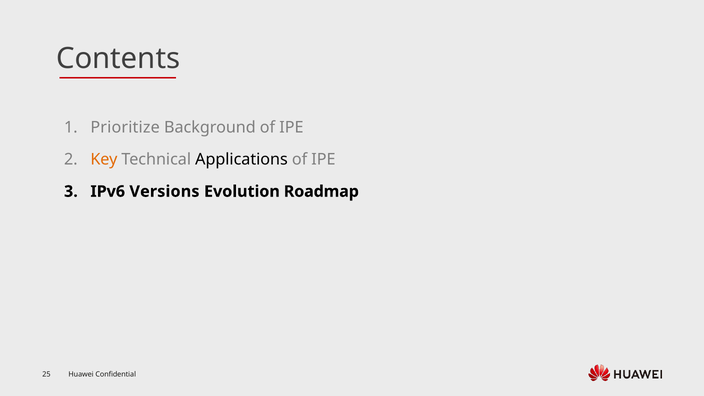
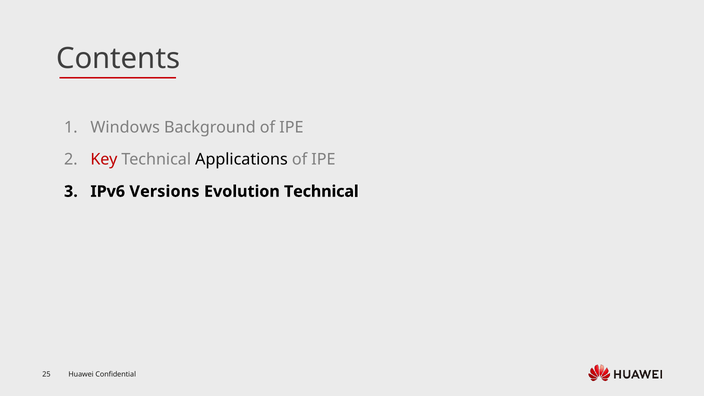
Prioritize: Prioritize -> Windows
Key colour: orange -> red
Evolution Roadmap: Roadmap -> Technical
